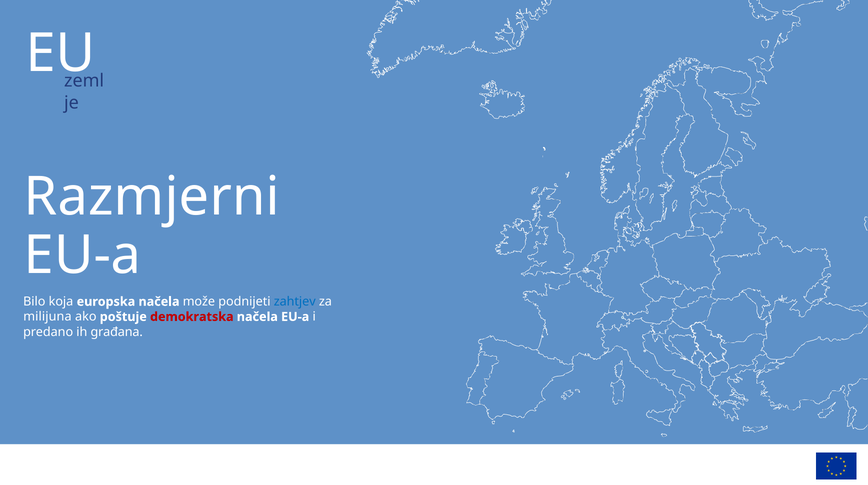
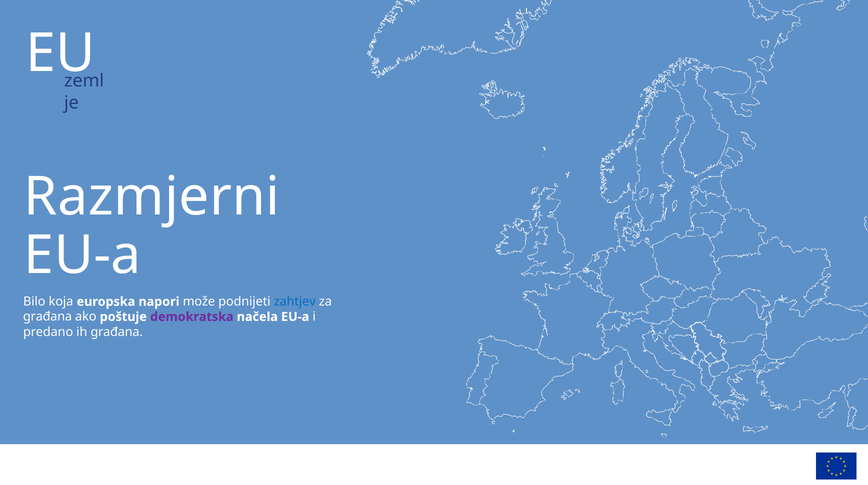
europska načela: načela -> napori
milijuna at (47, 317): milijuna -> građana
demokratska colour: red -> purple
